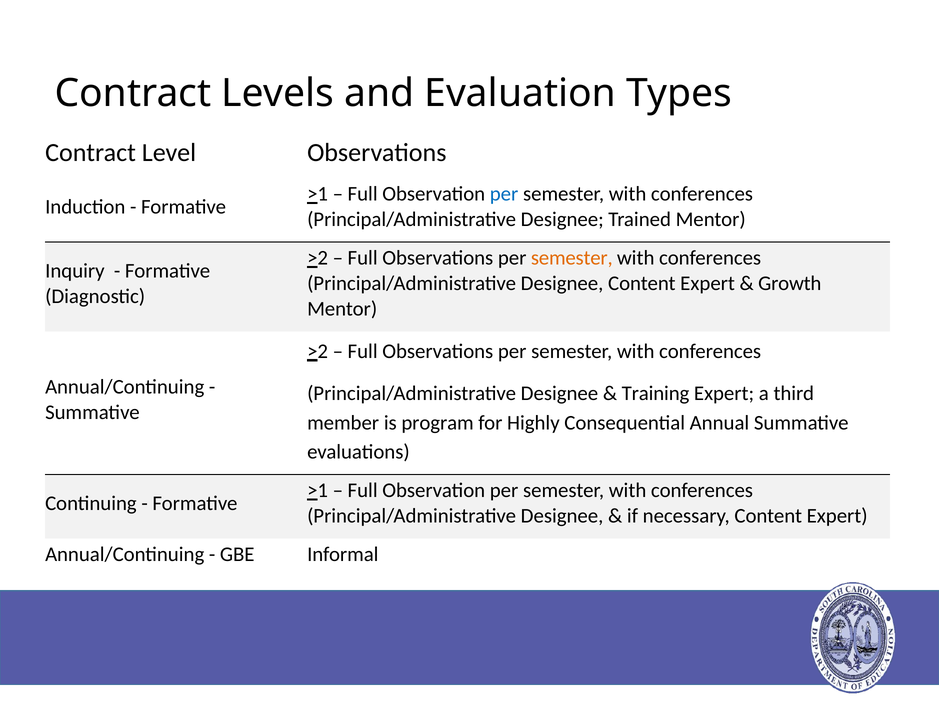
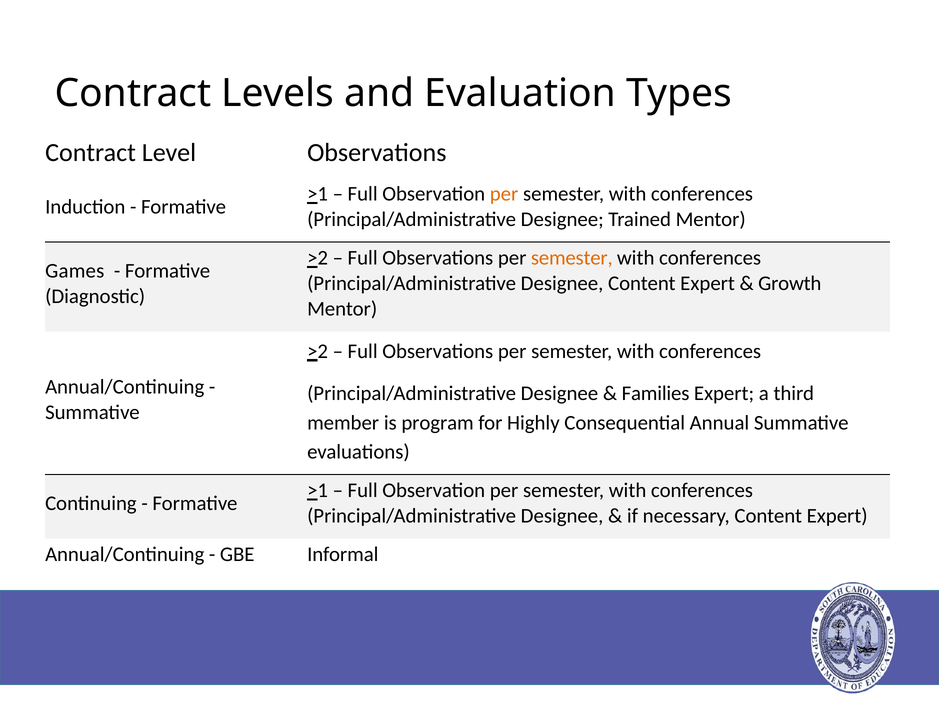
per at (504, 194) colour: blue -> orange
Inquiry: Inquiry -> Games
Training: Training -> Families
